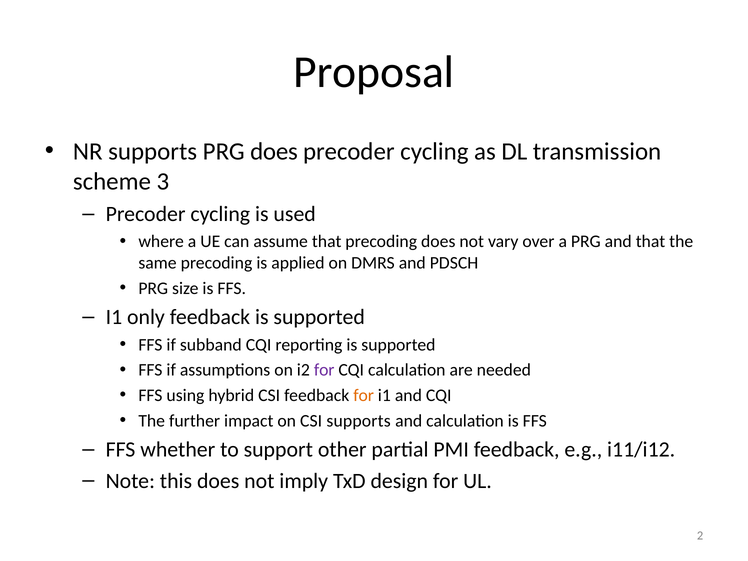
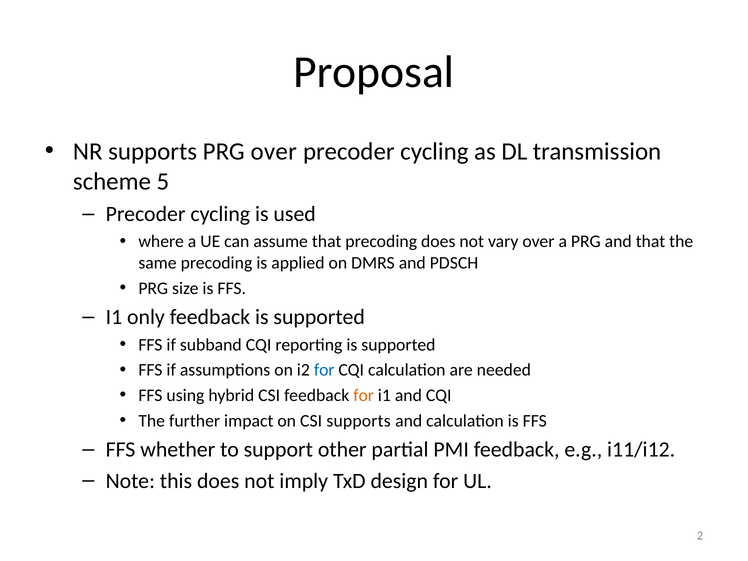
PRG does: does -> over
3: 3 -> 5
for at (324, 370) colour: purple -> blue
